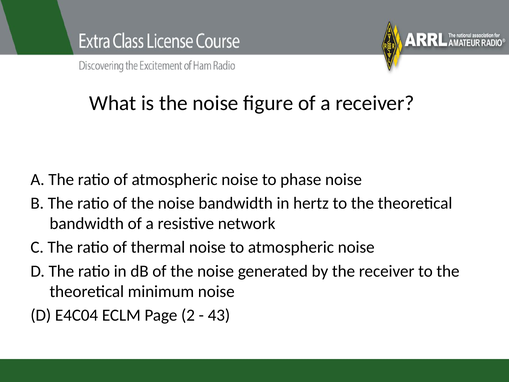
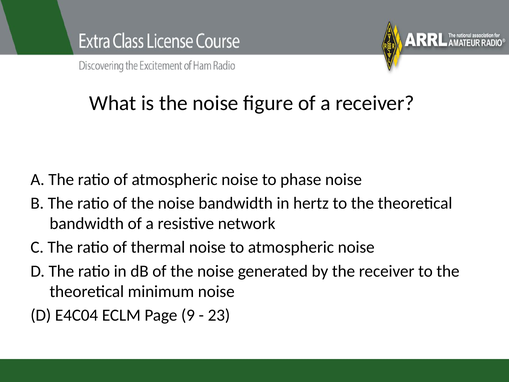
2: 2 -> 9
43: 43 -> 23
